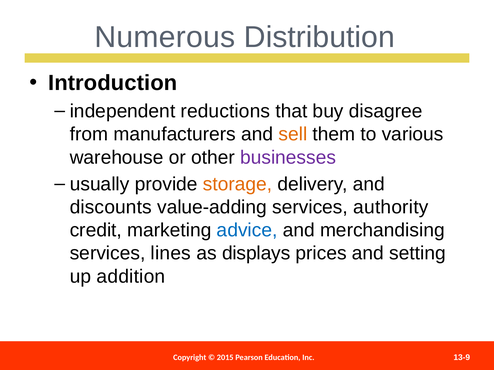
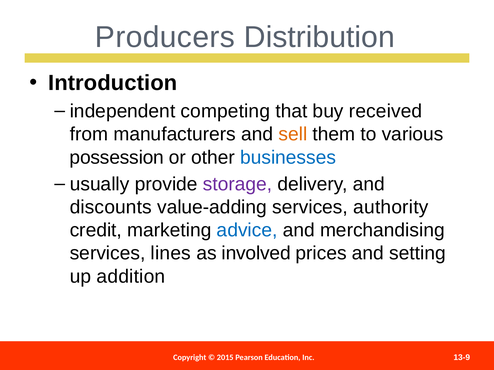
Numerous: Numerous -> Producers
reductions: reductions -> competing
disagree: disagree -> received
warehouse: warehouse -> possession
businesses colour: purple -> blue
storage colour: orange -> purple
displays: displays -> involved
